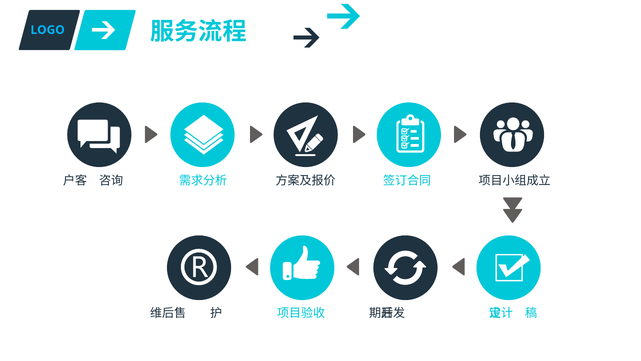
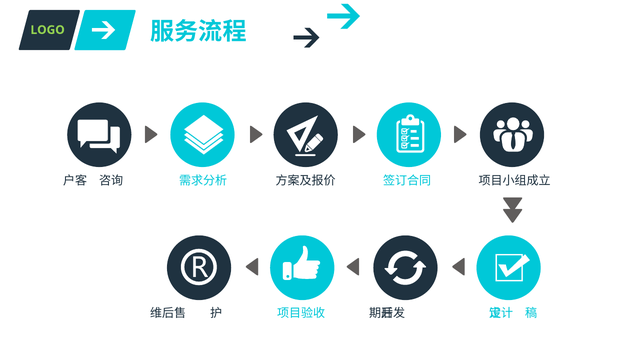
LOGO colour: light blue -> light green
